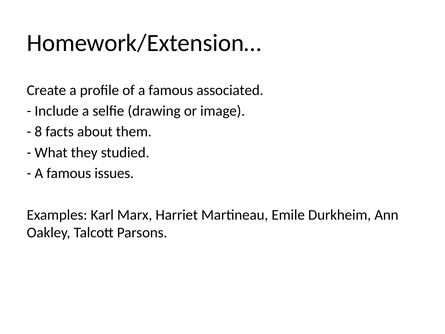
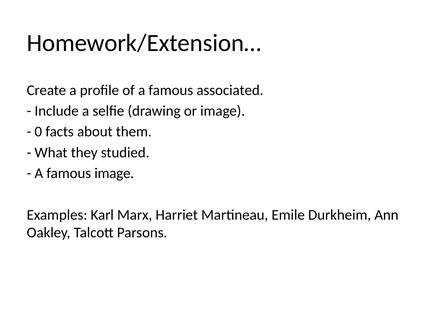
8: 8 -> 0
famous issues: issues -> image
